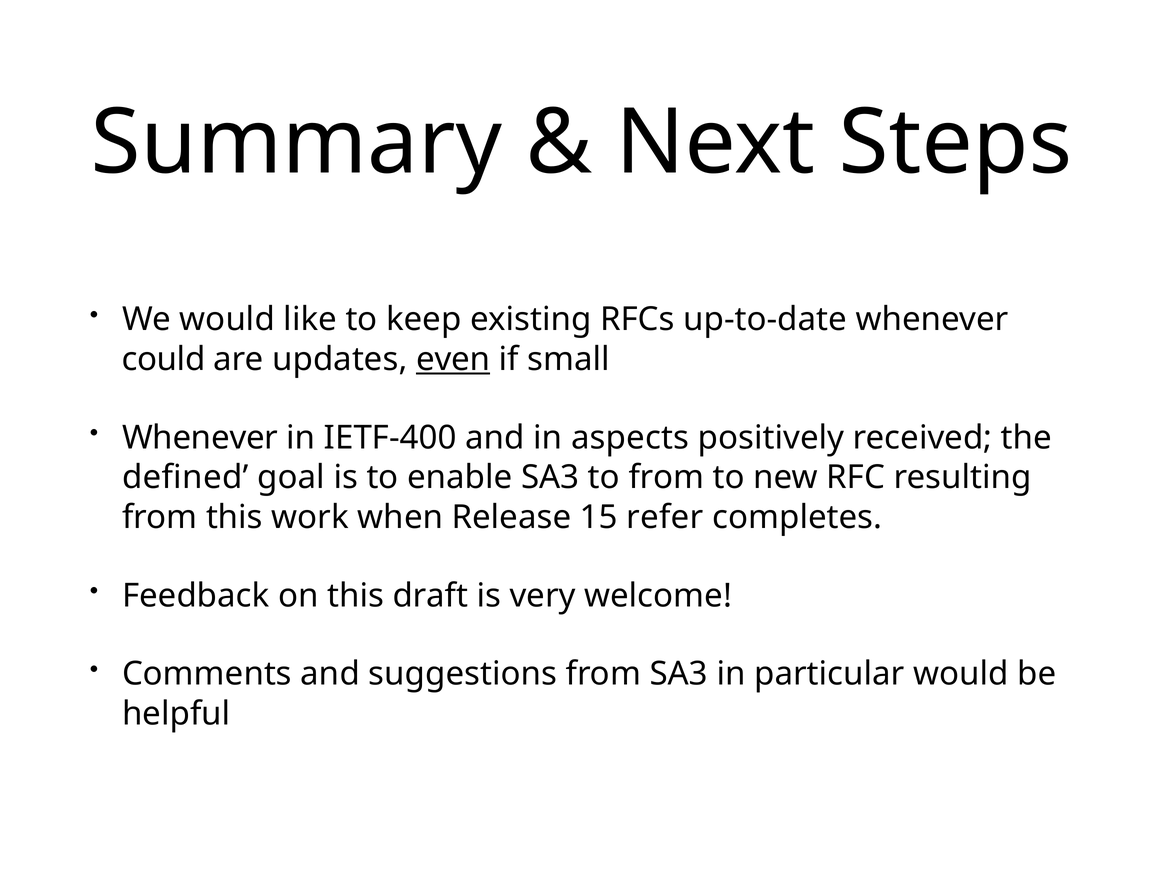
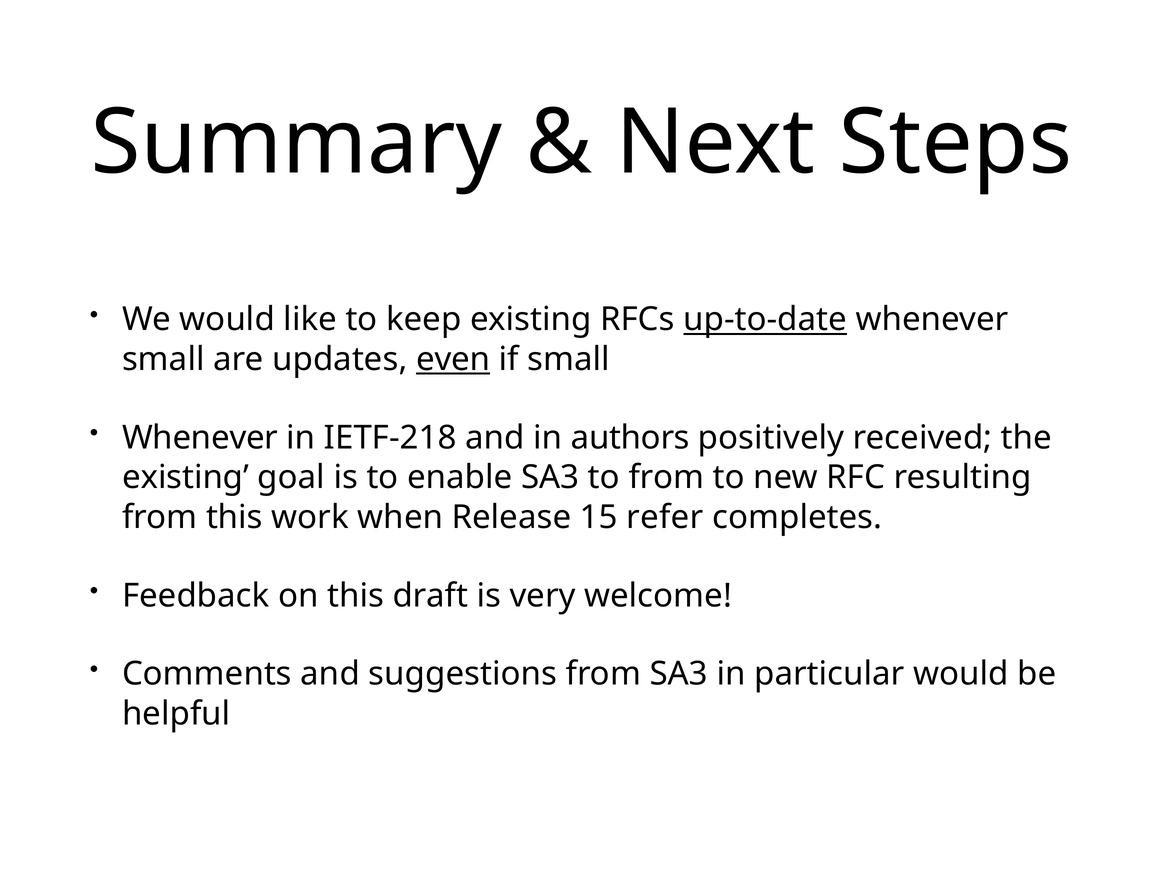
up-to-date underline: none -> present
could at (164, 359): could -> small
IETF-400: IETF-400 -> IETF-218
aspects: aspects -> authors
defined at (185, 477): defined -> existing
